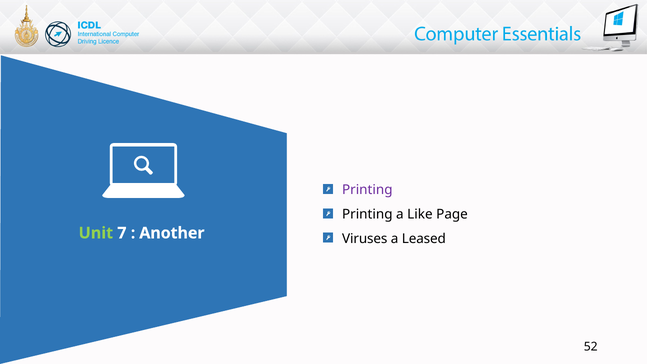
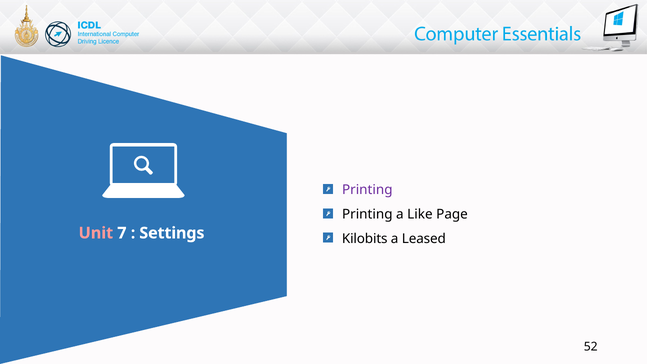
Unit colour: light green -> pink
Another: Another -> Settings
Viruses: Viruses -> Kilobits
